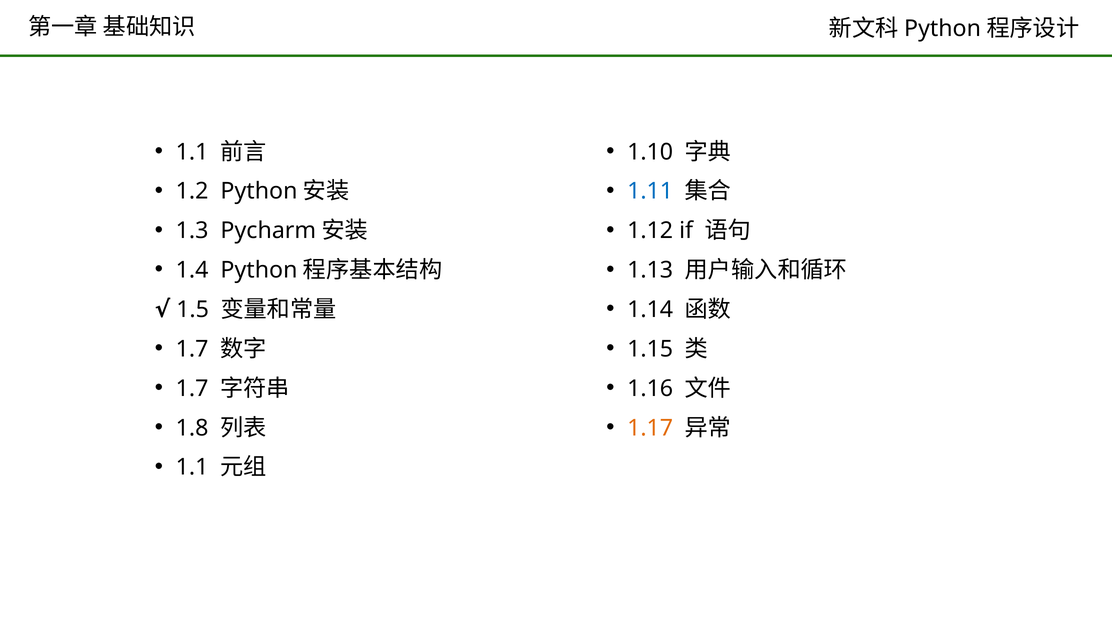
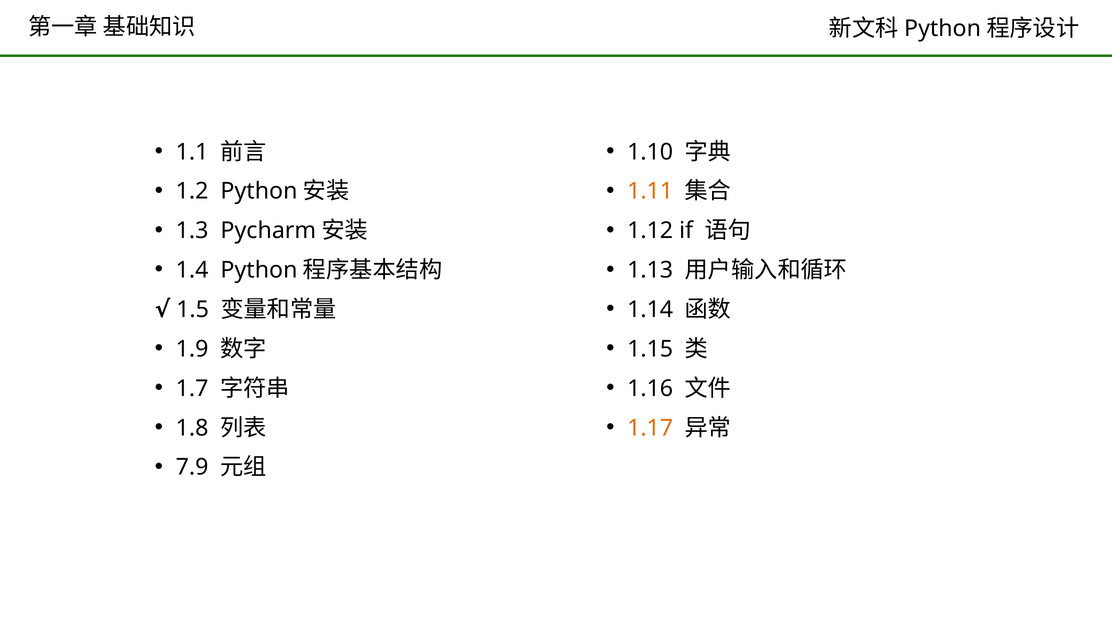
1.11 colour: blue -> orange
1.7 at (192, 349): 1.7 -> 1.9
1.1 at (192, 467): 1.1 -> 7.9
